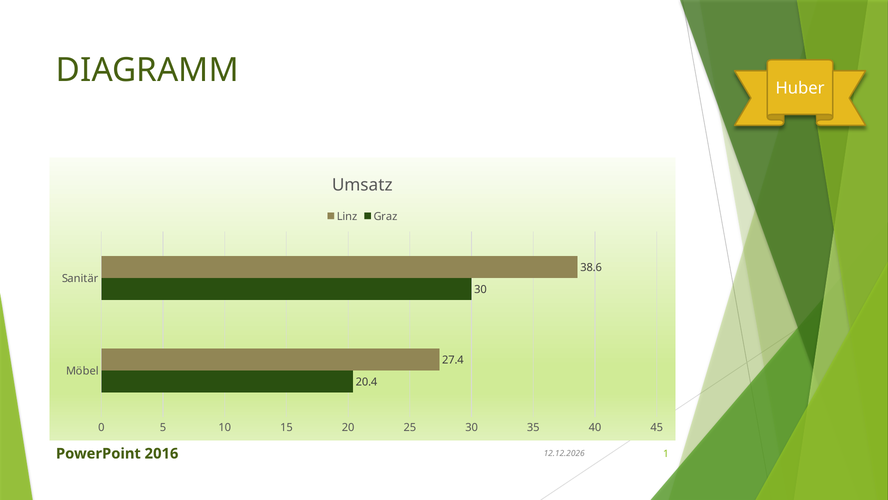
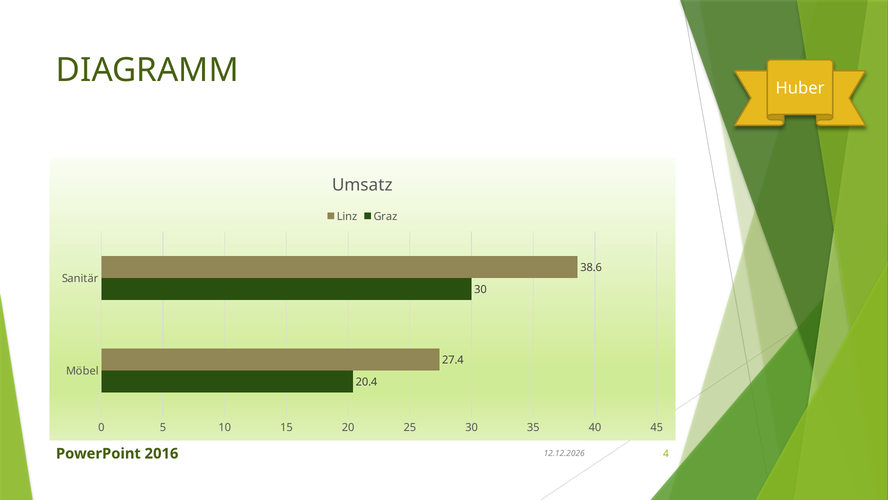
1: 1 -> 4
